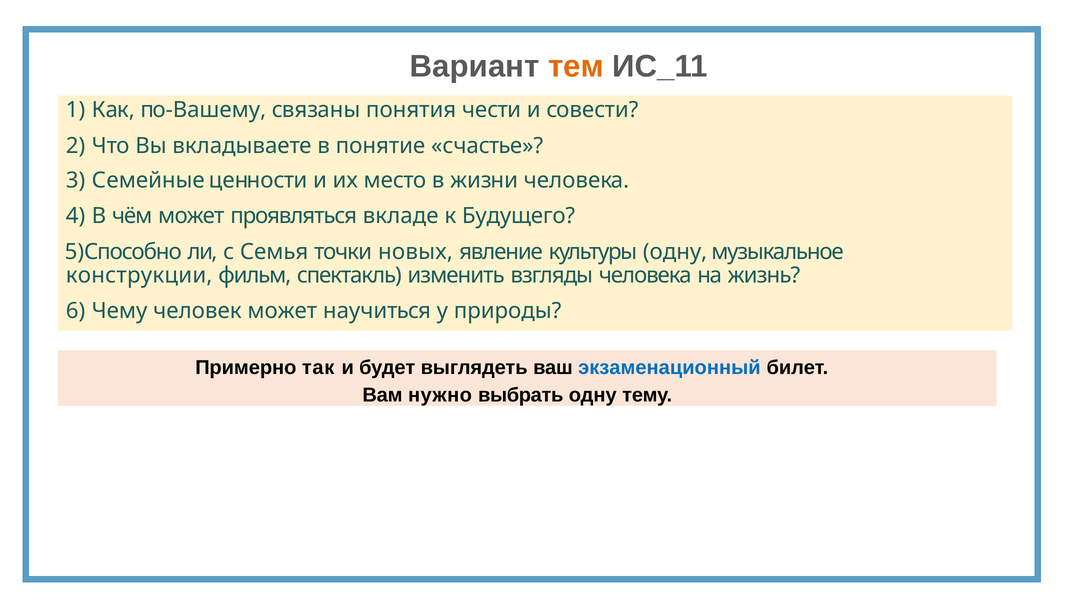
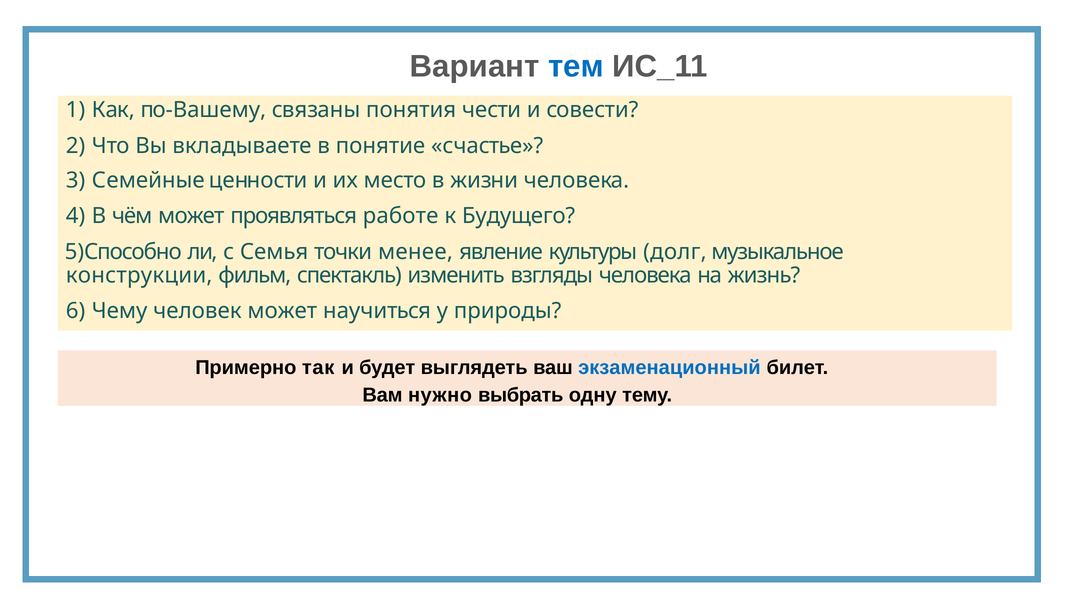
тем colour: orange -> blue
вкладе: вкладе -> работе
новых: новых -> менее
культуры одну: одну -> долг
